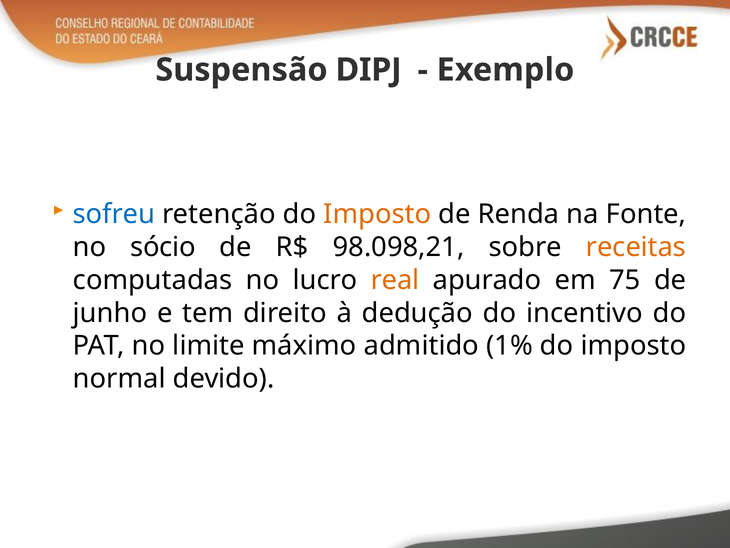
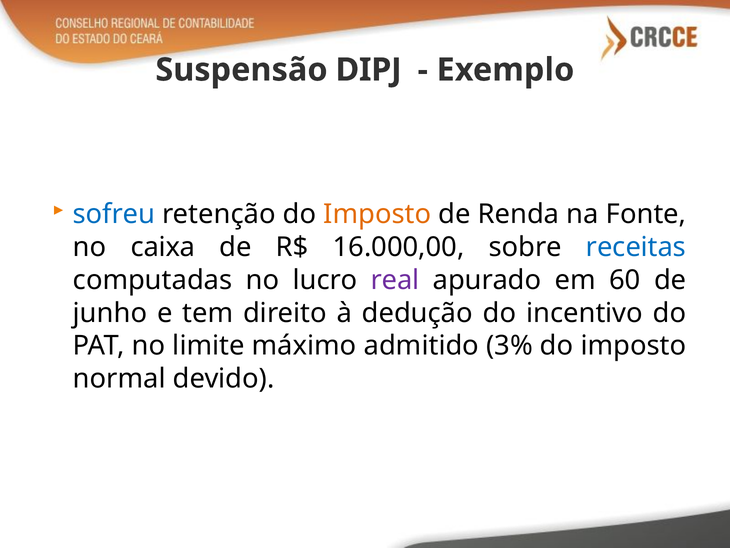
sócio: sócio -> caixa
98.098,21: 98.098,21 -> 16.000,00
receitas colour: orange -> blue
real colour: orange -> purple
75: 75 -> 60
1%: 1% -> 3%
